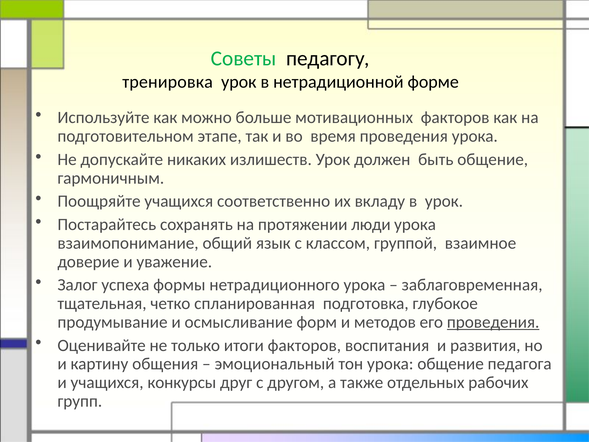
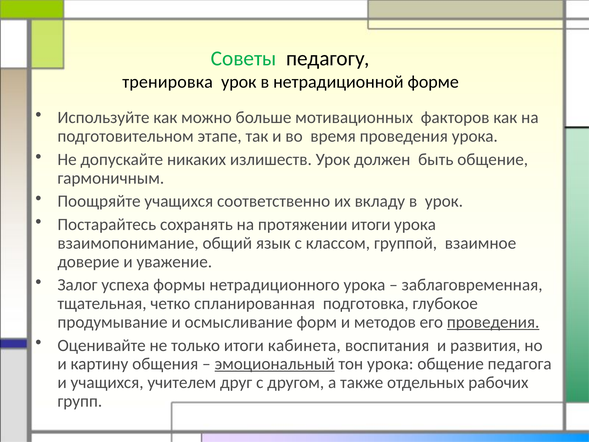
протяжении люди: люди -> итоги
итоги факторов: факторов -> кабинета
эмоциональный underline: none -> present
конкурсы: конкурсы -> учителем
